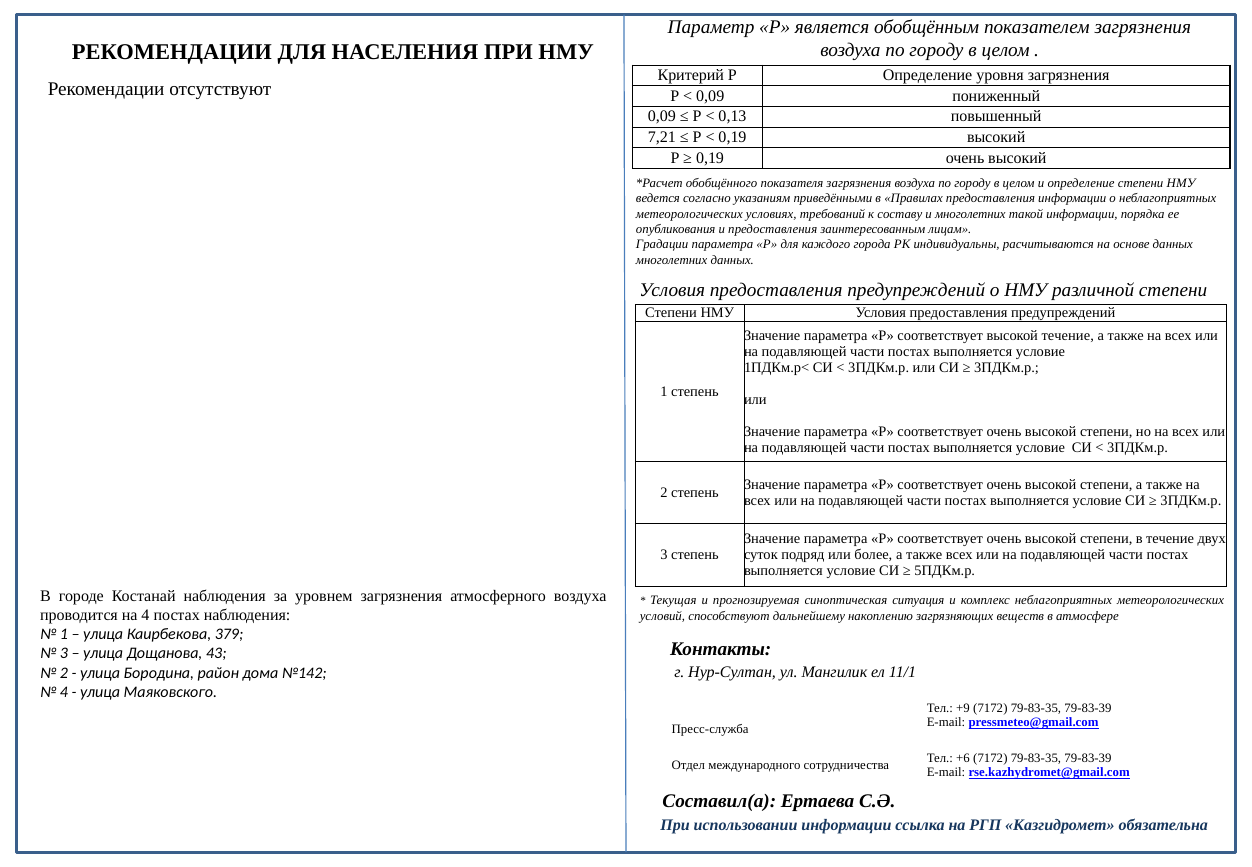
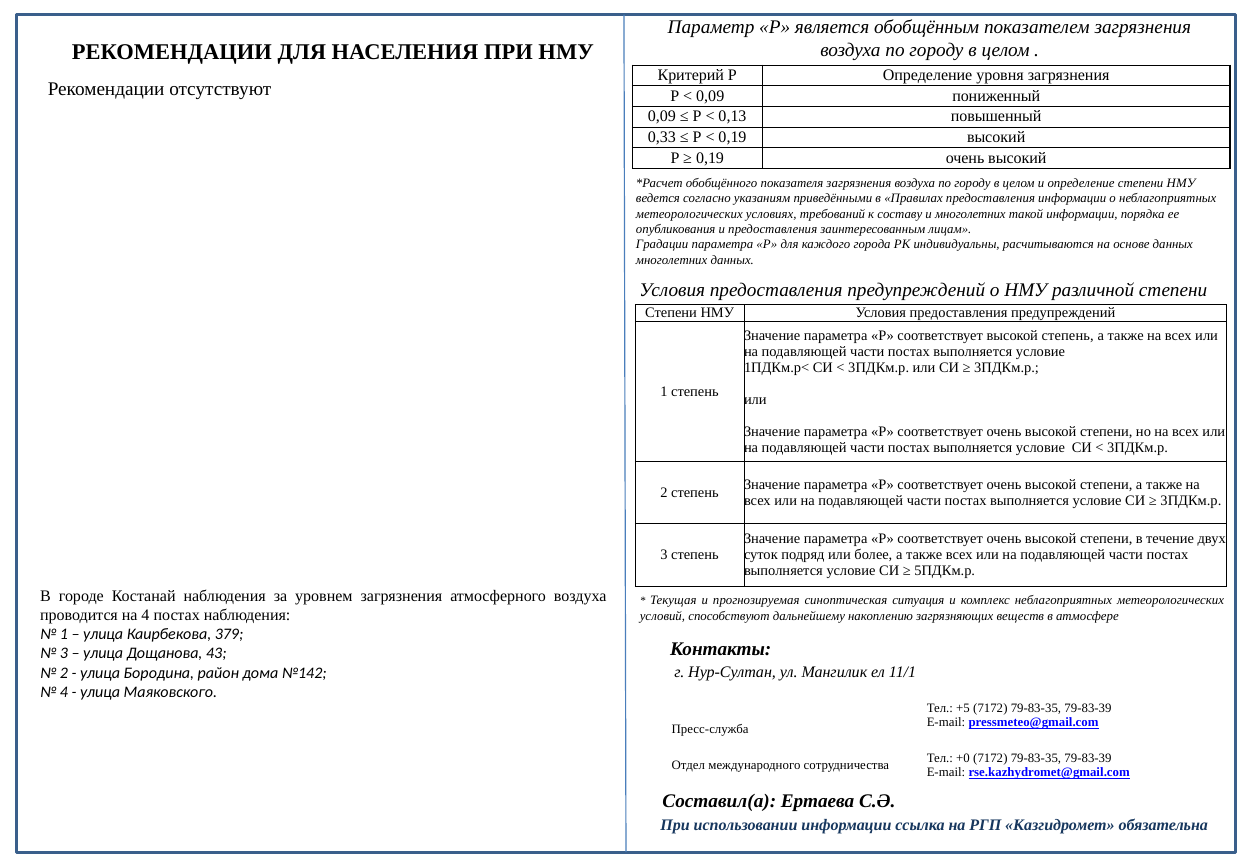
7,21: 7,21 -> 0,33
высокой течение: течение -> степень
+9: +9 -> +5
+6: +6 -> +0
